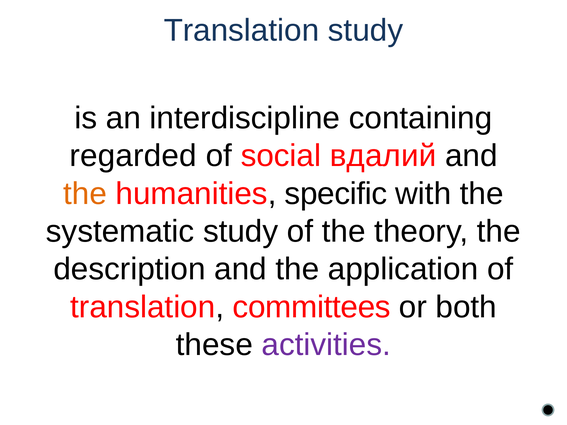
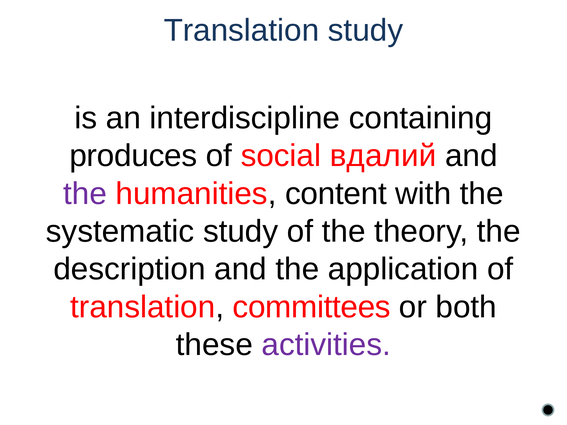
regarded: regarded -> produces
the at (85, 194) colour: orange -> purple
specific: specific -> content
